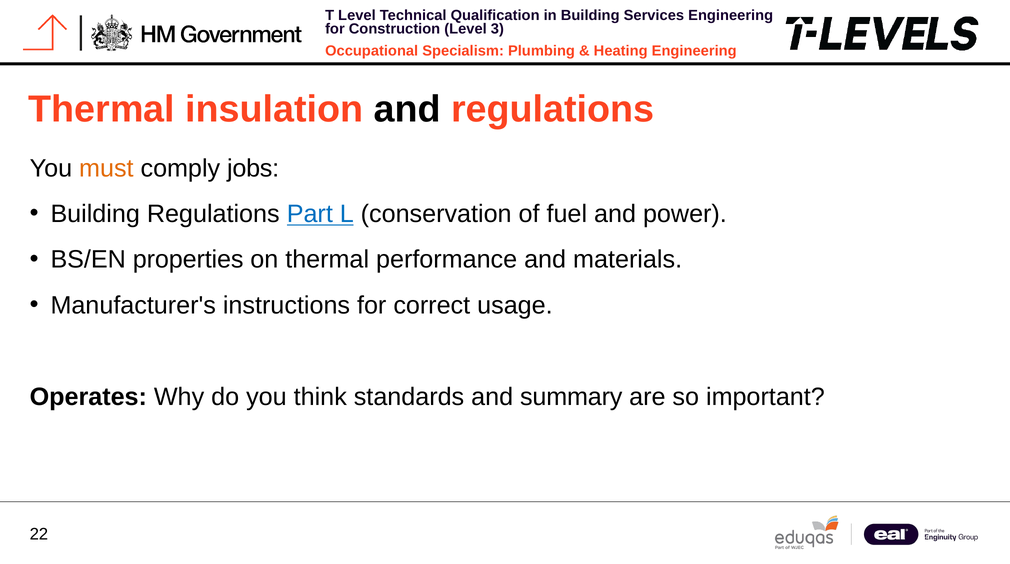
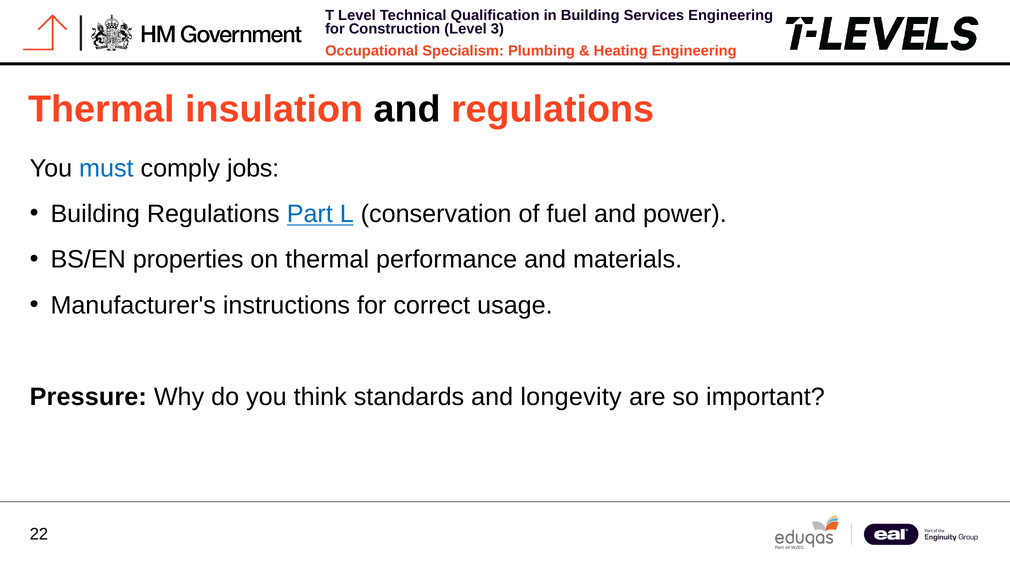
must colour: orange -> blue
Operates: Operates -> Pressure
summary: summary -> longevity
